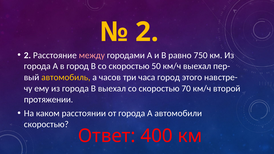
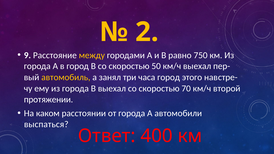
2 at (27, 55): 2 -> 9
между colour: pink -> yellow
часов: часов -> занял
скоростью: скоростью -> выспаться
